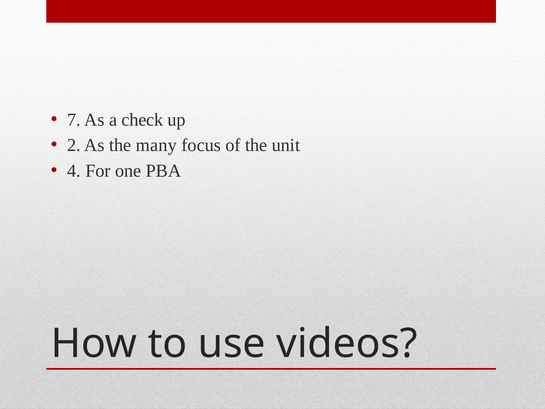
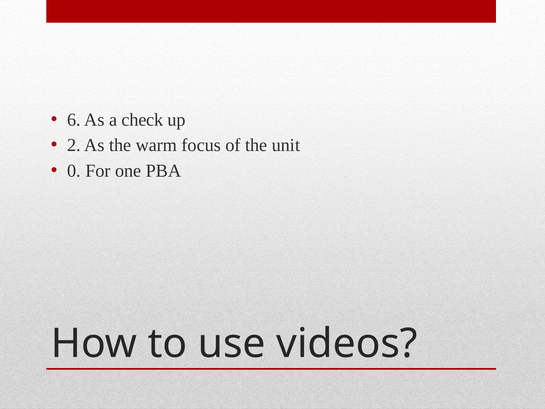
7: 7 -> 6
many: many -> warm
4: 4 -> 0
